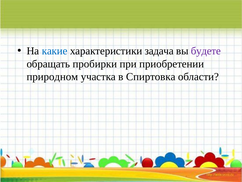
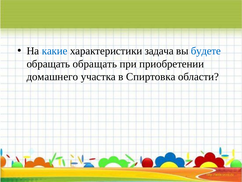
будете colour: purple -> blue
обращать пробирки: пробирки -> обращать
природном: природном -> домашнего
